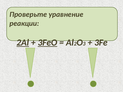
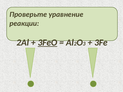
2Al underline: present -> none
